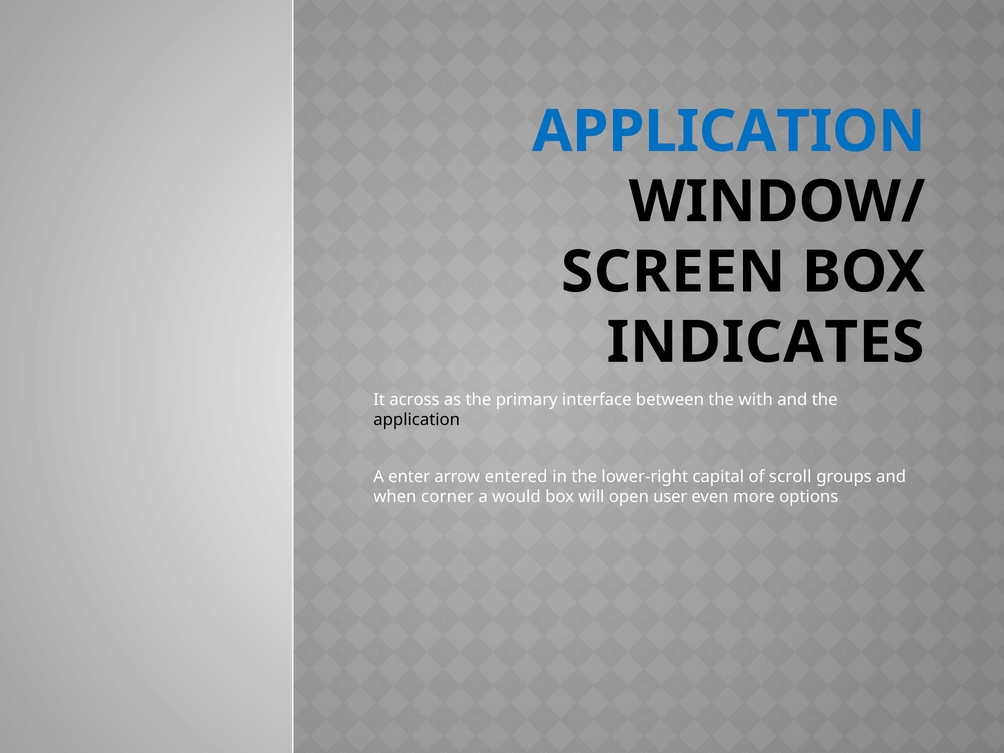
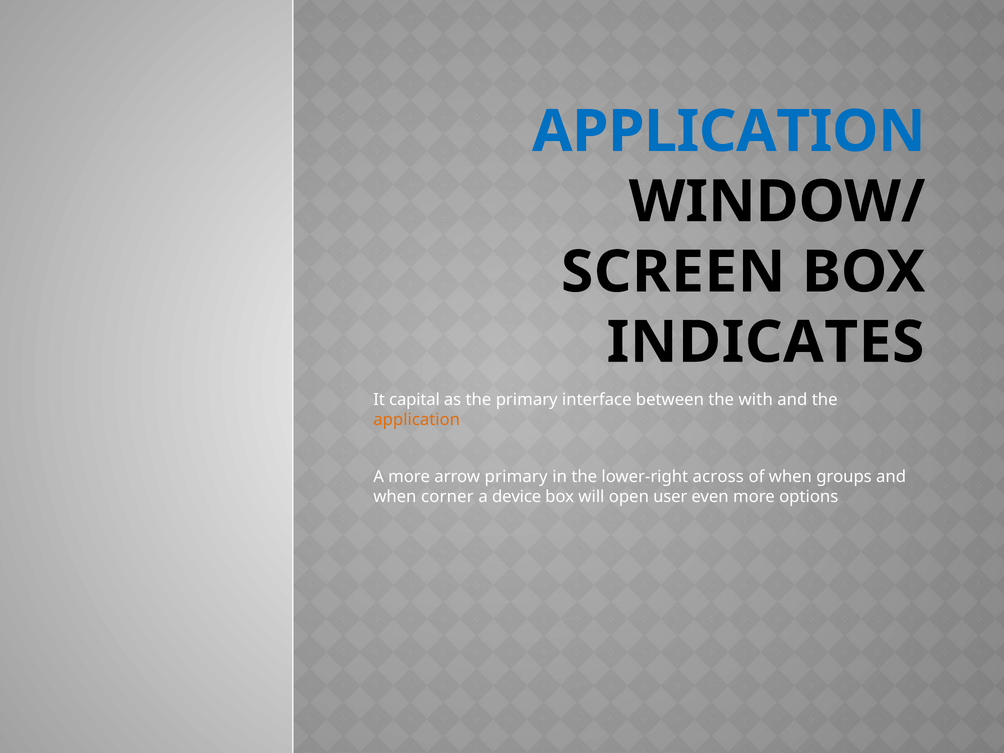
across: across -> capital
application at (417, 420) colour: black -> orange
A enter: enter -> more
arrow entered: entered -> primary
capital: capital -> across
of scroll: scroll -> when
would: would -> device
